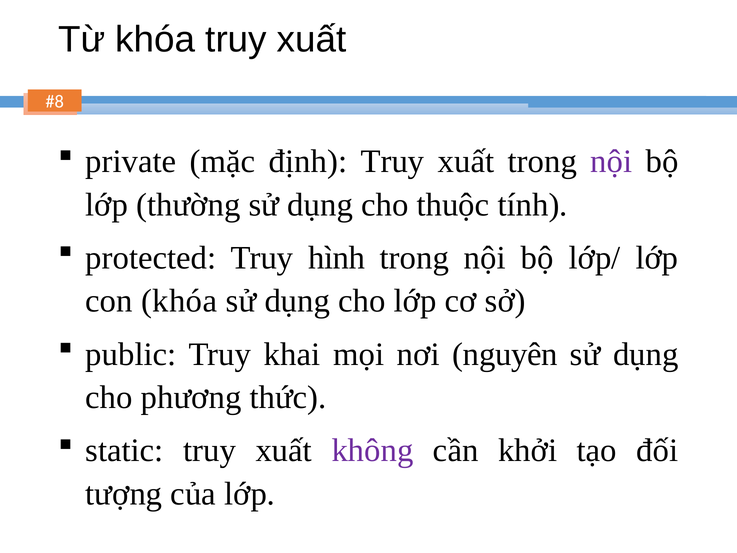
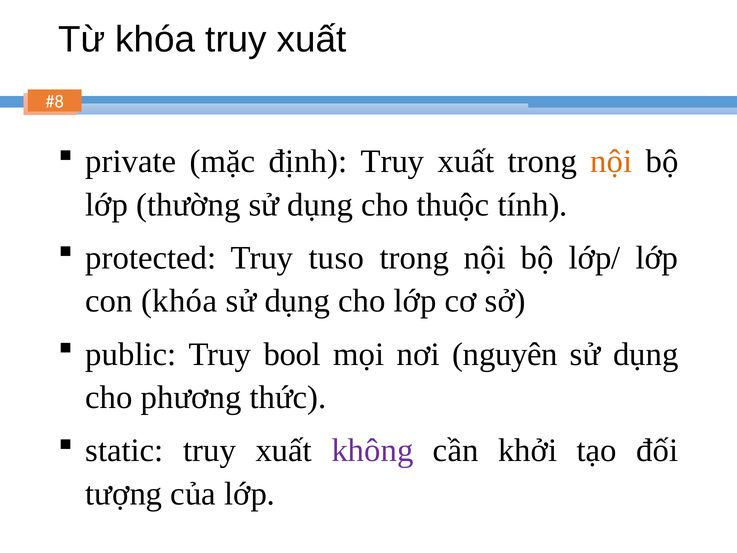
nội at (611, 161) colour: purple -> orange
hình: hình -> tuso
khai: khai -> bool
